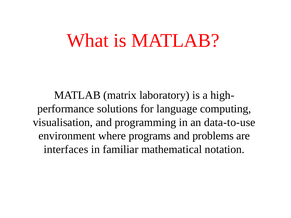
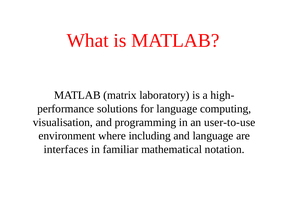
data-to-use: data-to-use -> user-to-use
programs: programs -> including
and problems: problems -> language
